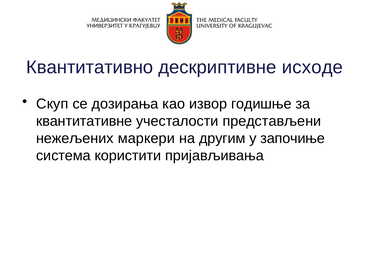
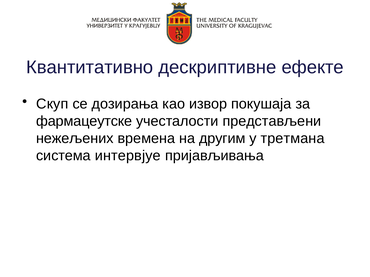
исходe: исходe -> ефекте
годишње: годишње -> покушаја
квантитативне: квантитативне -> фармацеутске
маркери: маркери -> времена
започиње: започиње -> третмана
користити: користити -> интервјуе
